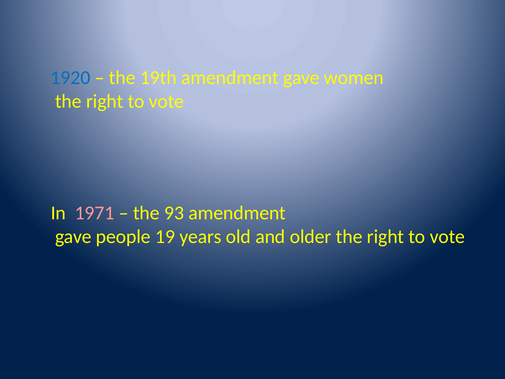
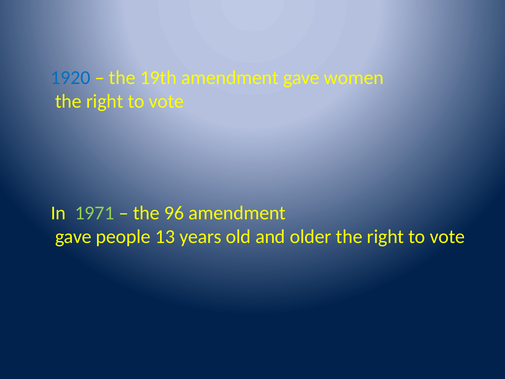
1971 colour: pink -> light green
93: 93 -> 96
19: 19 -> 13
